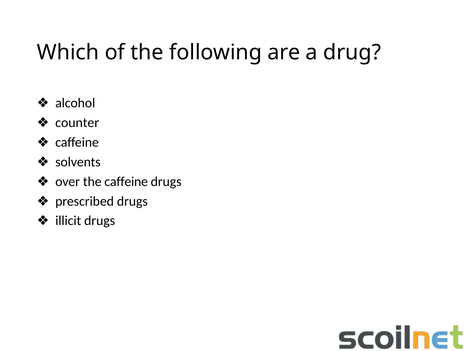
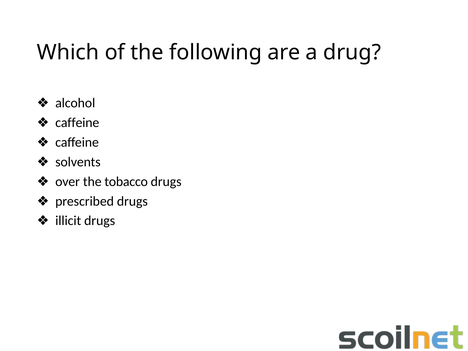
counter at (77, 123): counter -> caffeine
the caffeine: caffeine -> tobacco
